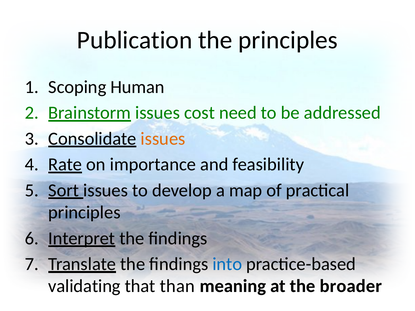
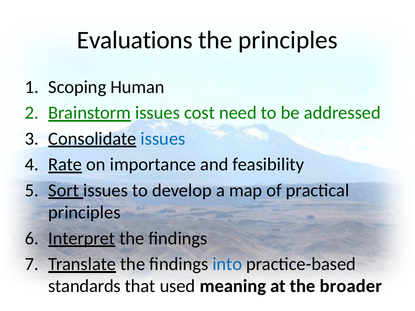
Publication: Publication -> Evaluations
issues at (163, 139) colour: orange -> blue
validating: validating -> standards
than: than -> used
